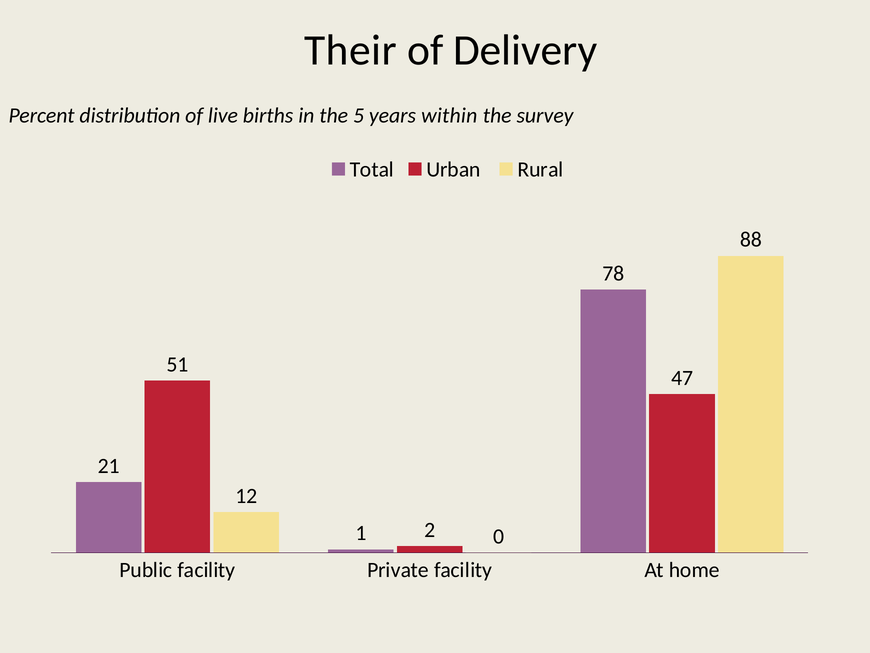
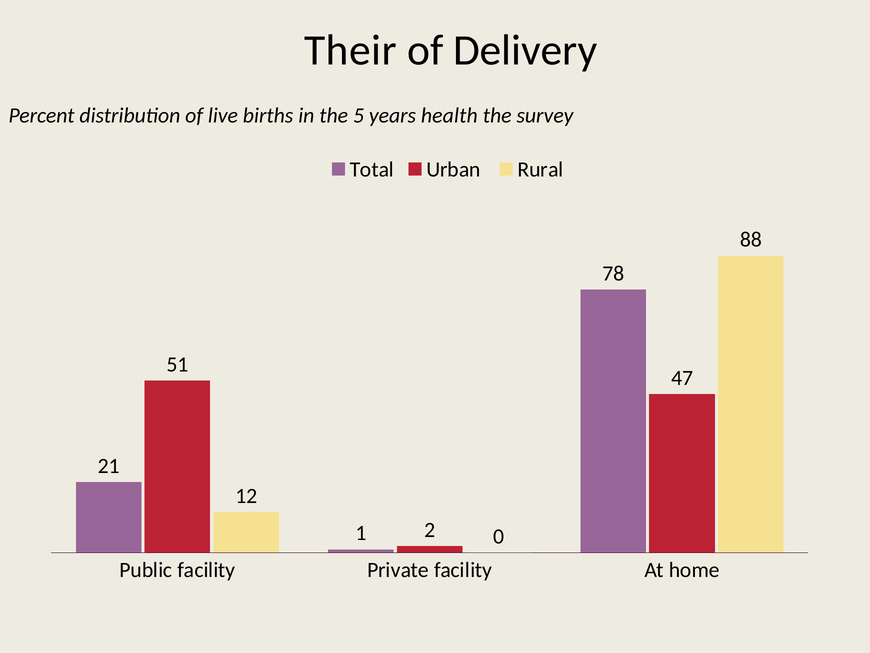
within: within -> health
